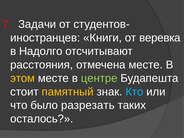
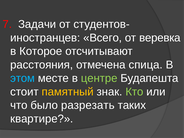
Книги: Книги -> Всего
Надолго: Надолго -> Которое
отмечена месте: месте -> спица
этом colour: yellow -> light blue
Кто colour: light blue -> light green
осталось: осталось -> квартире
